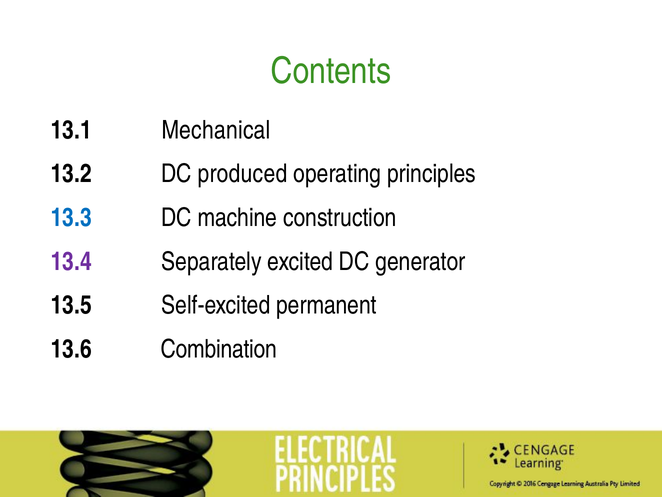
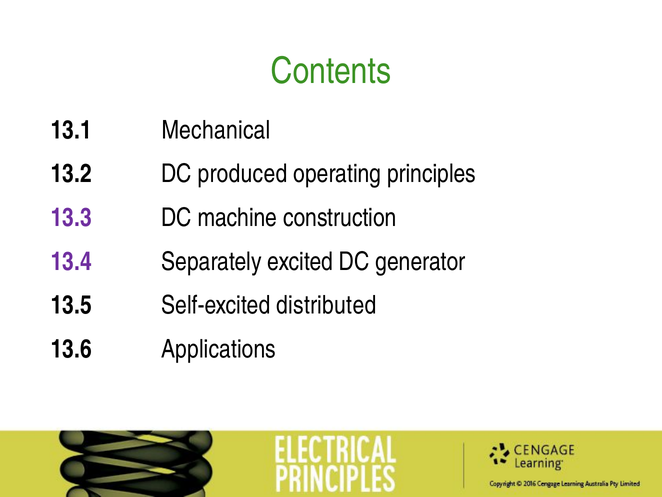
13.3 colour: blue -> purple
permanent: permanent -> distributed
Combination: Combination -> Applications
